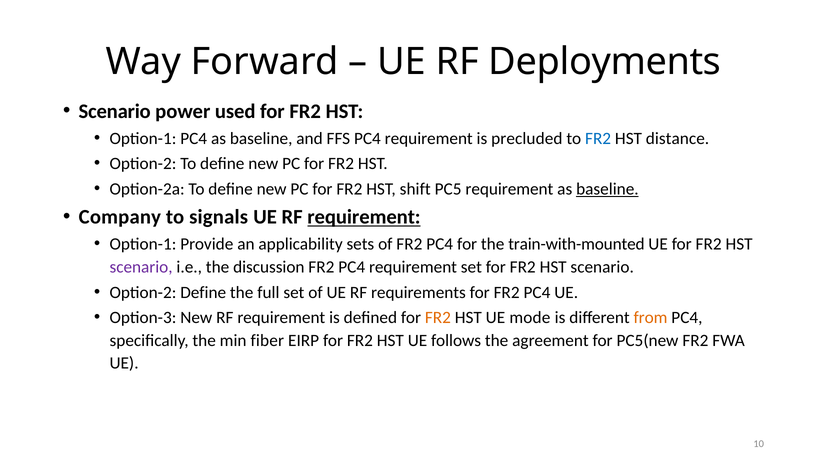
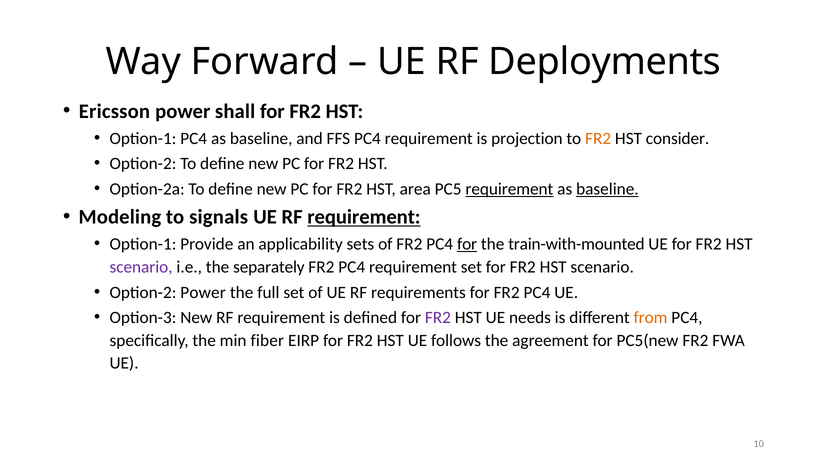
Scenario at (115, 111): Scenario -> Ericsson
used: used -> shall
precluded: precluded -> projection
FR2 at (598, 138) colour: blue -> orange
distance: distance -> consider
shift: shift -> area
requirement at (509, 189) underline: none -> present
Company: Company -> Modeling
for at (467, 244) underline: none -> present
discussion: discussion -> separately
Option-2 Define: Define -> Power
FR2 at (438, 318) colour: orange -> purple
mode: mode -> needs
